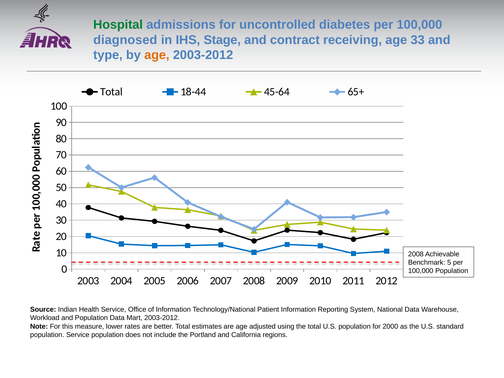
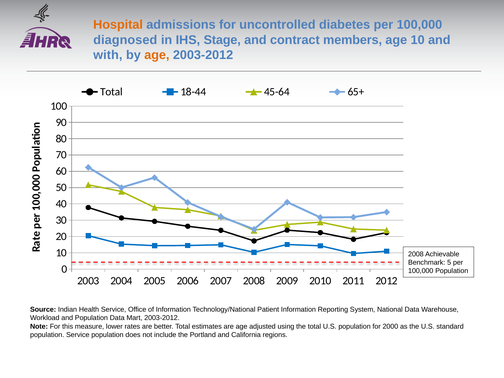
Hospital colour: green -> orange
receiving: receiving -> members
age 33: 33 -> 10
type: type -> with
